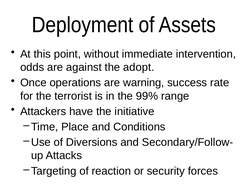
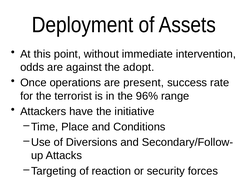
warning: warning -> present
99%: 99% -> 96%
